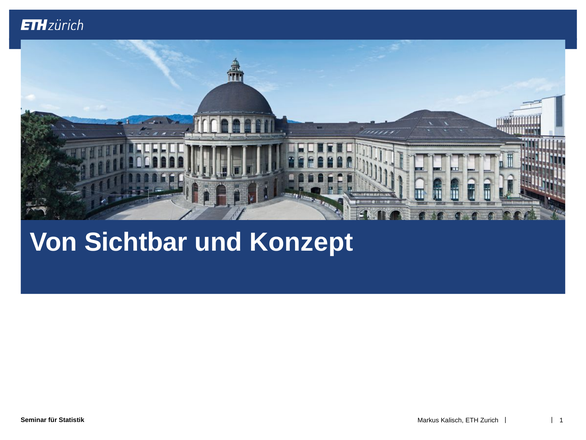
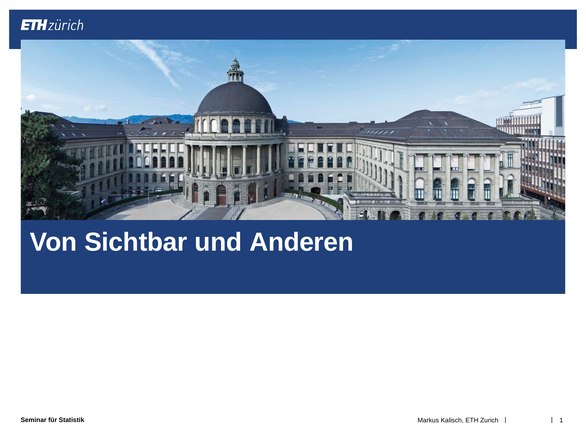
Konzept: Konzept -> Anderen
